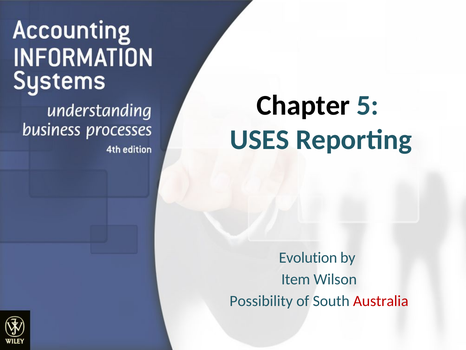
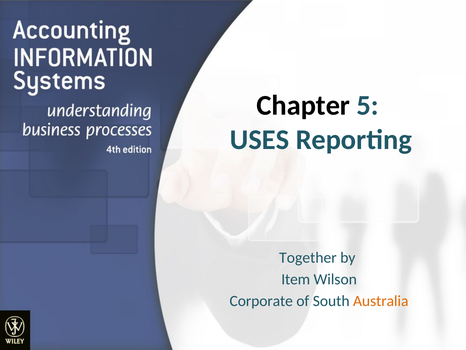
Evolution: Evolution -> Together
Possibility: Possibility -> Corporate
Australia colour: red -> orange
